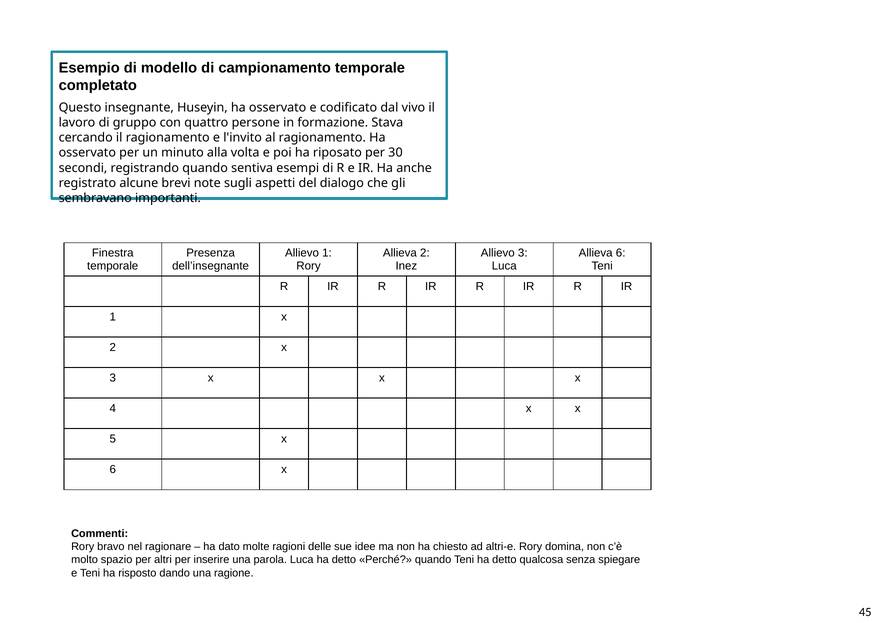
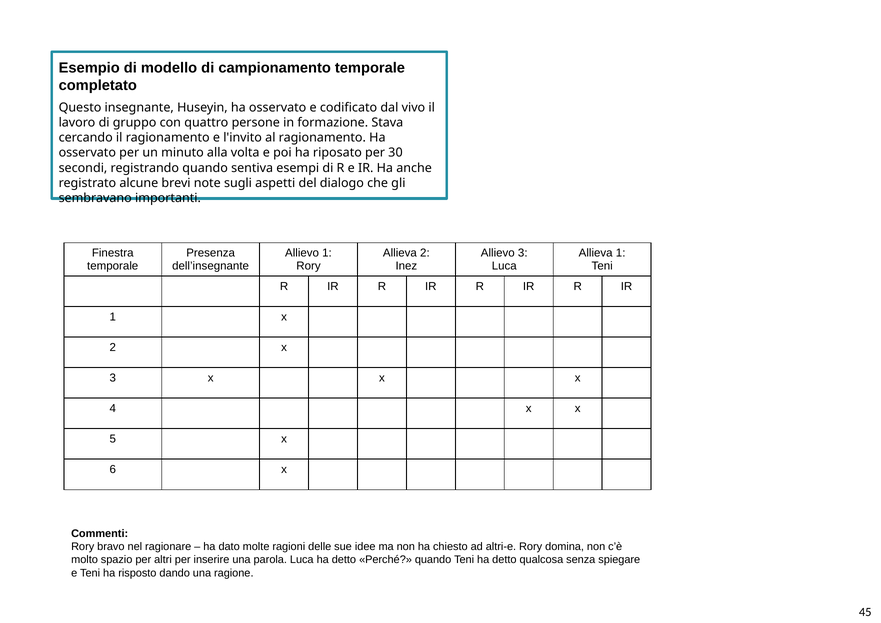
Allieva 6: 6 -> 1
